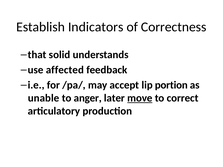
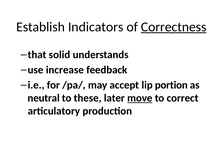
Correctness underline: none -> present
affected: affected -> increase
unable: unable -> neutral
anger: anger -> these
